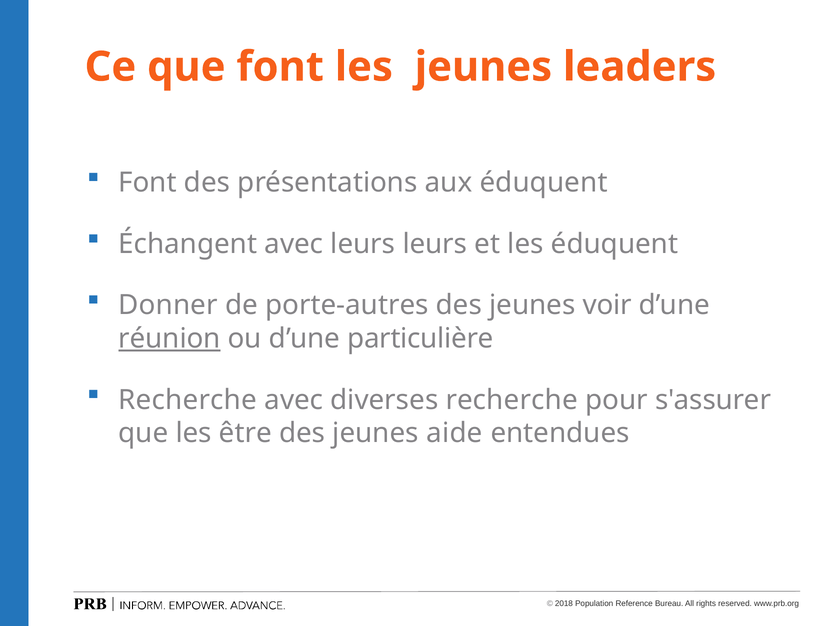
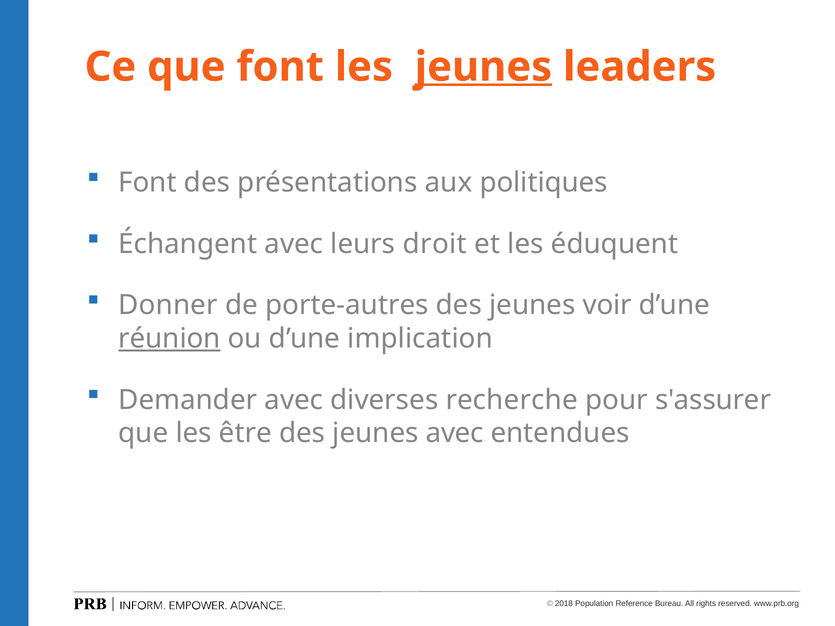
jeunes at (483, 67) underline: none -> present
aux éduquent: éduquent -> politiques
leurs leurs: leurs -> droit
particulière: particulière -> implication
Recherche at (188, 400): Recherche -> Demander
jeunes aide: aide -> avec
